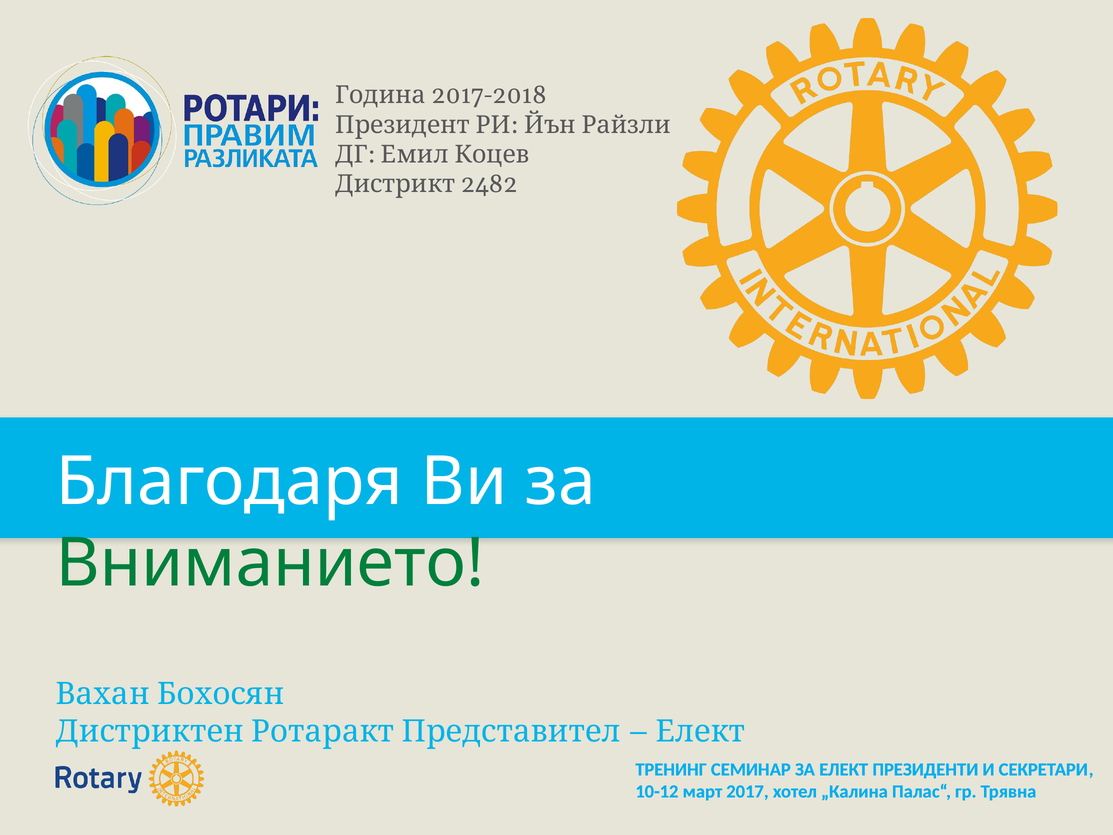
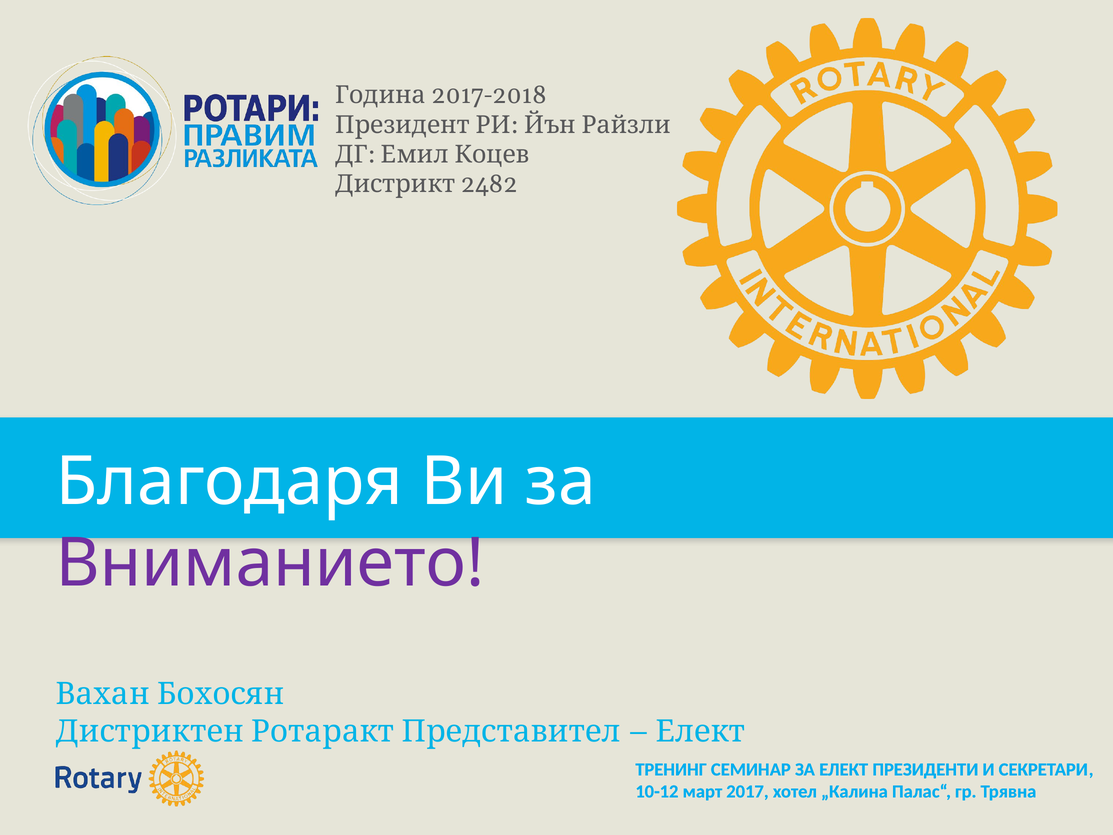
Вниманието colour: green -> purple
